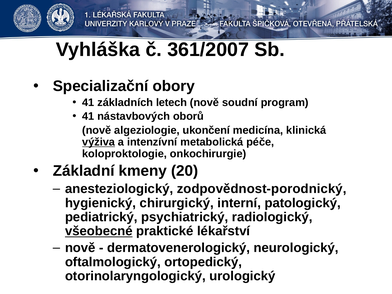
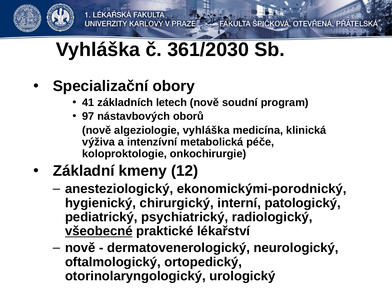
361/2007: 361/2007 -> 361/2030
41 at (88, 116): 41 -> 97
algeziologie ukončení: ukončení -> vyhláška
výživa underline: present -> none
20: 20 -> 12
zodpovědnost-porodnický: zodpovědnost-porodnický -> ekonomickými-porodnický
